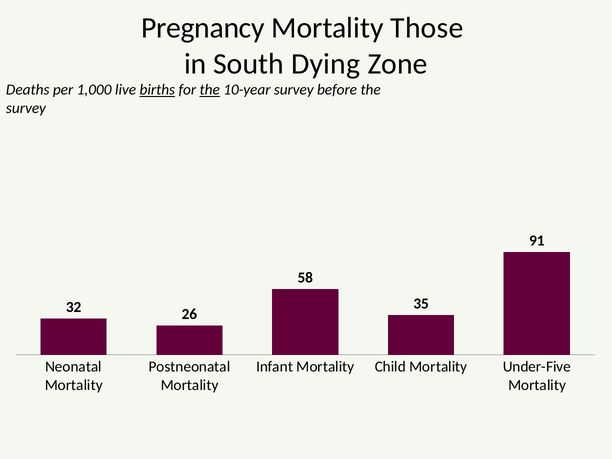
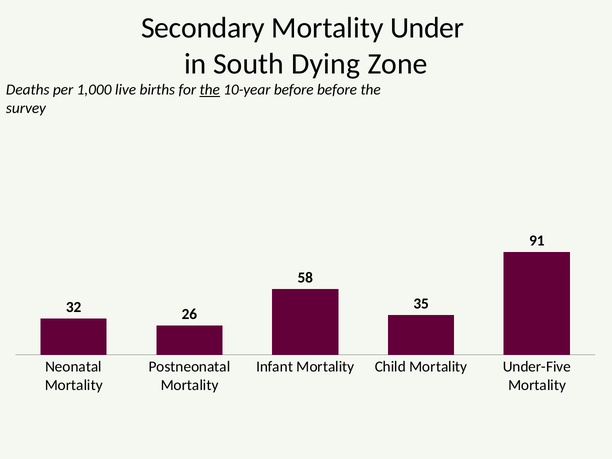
Pregnancy: Pregnancy -> Secondary
Those: Those -> Under
births underline: present -> none
10-year survey: survey -> before
